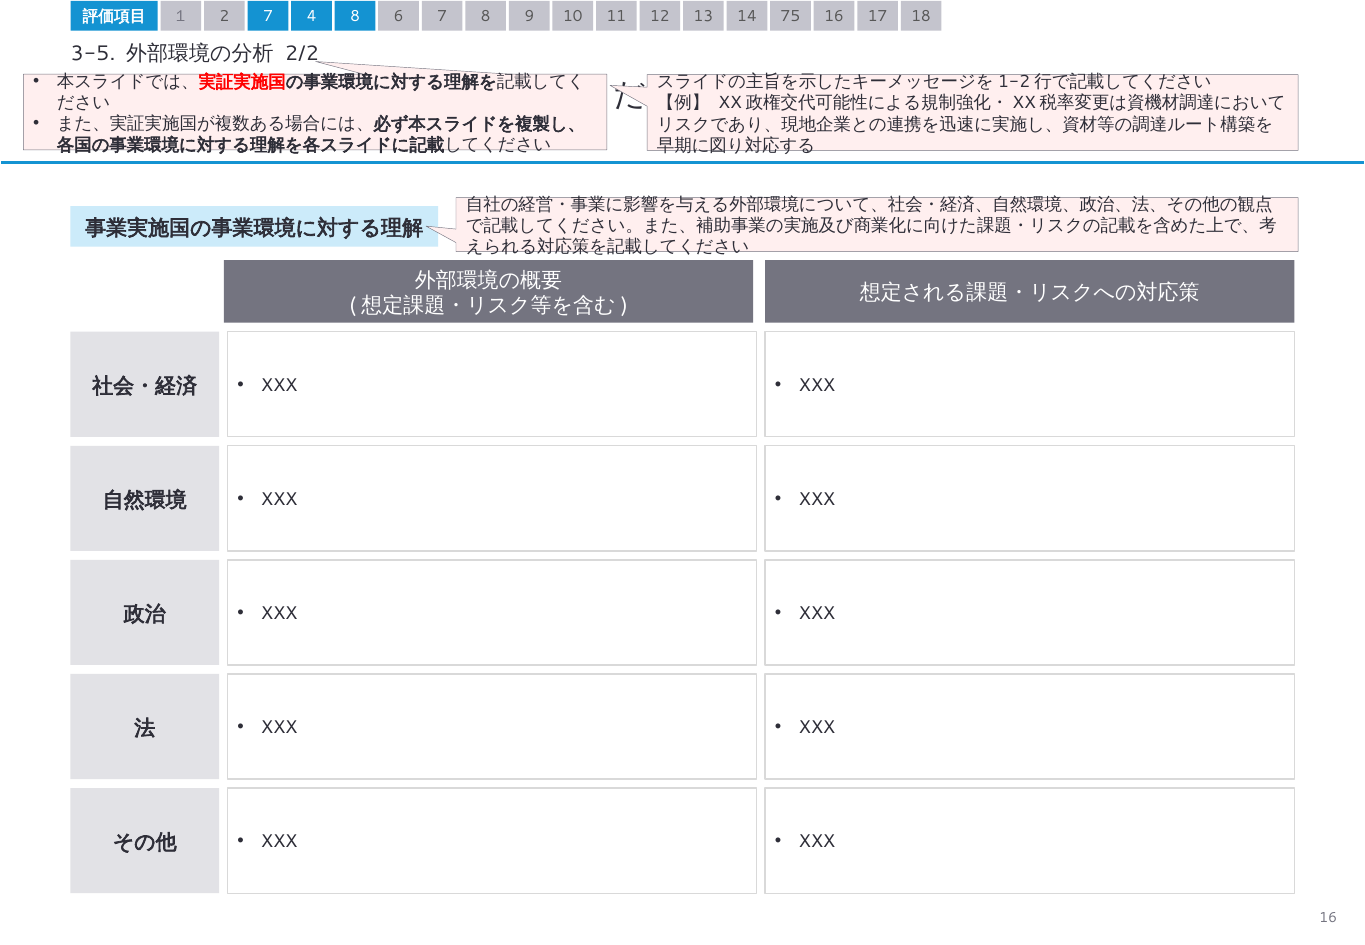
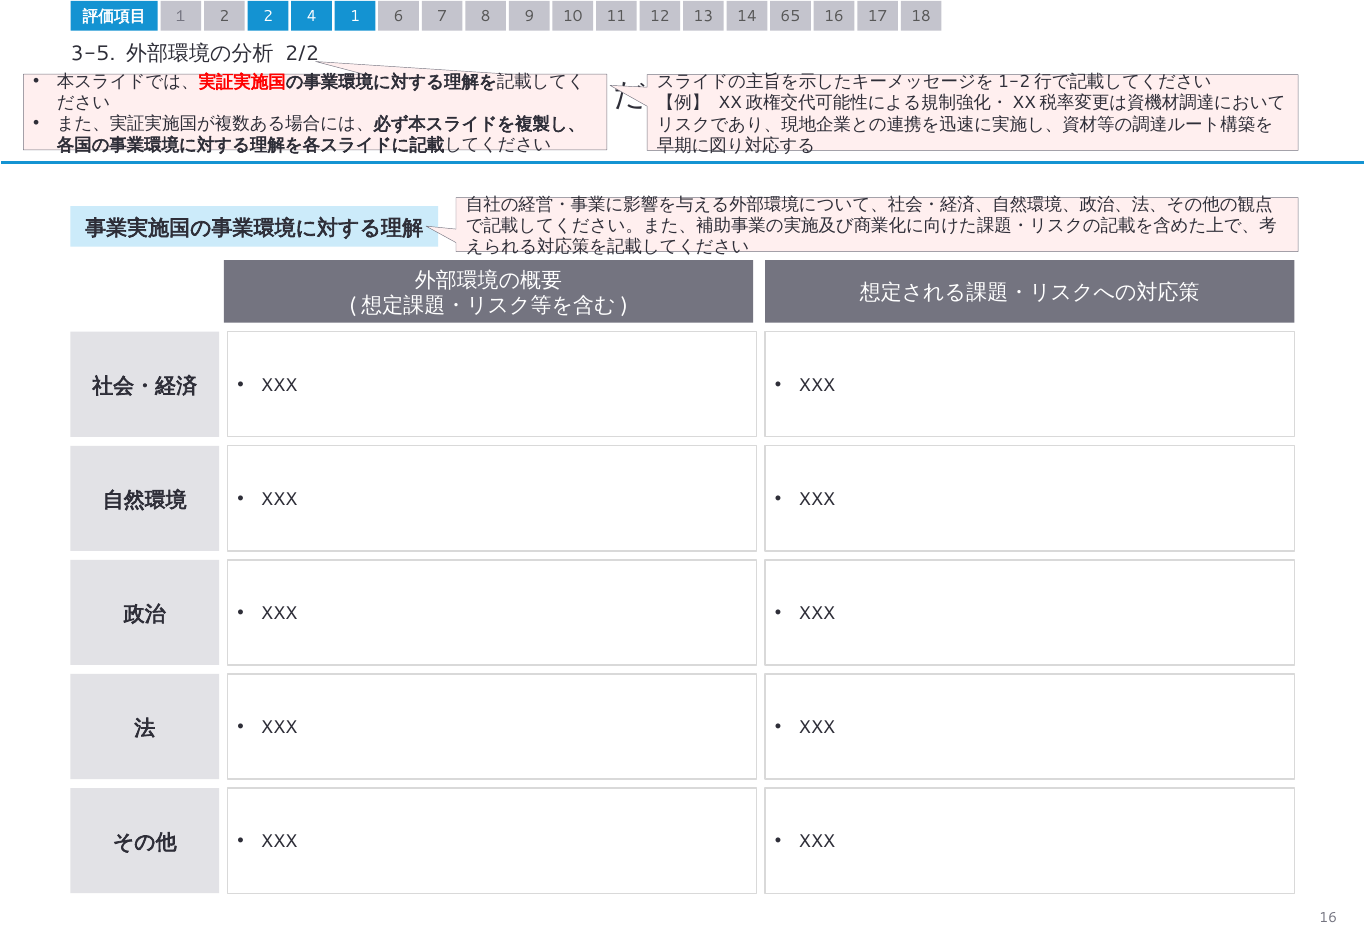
2 7: 7 -> 2
4 8: 8 -> 1
75: 75 -> 65
